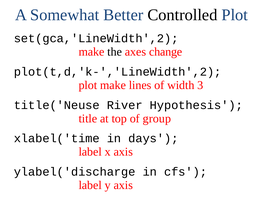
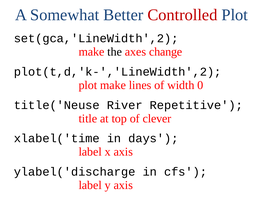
Controlled colour: black -> red
3: 3 -> 0
Hypothesis: Hypothesis -> Repetitive
group: group -> clever
